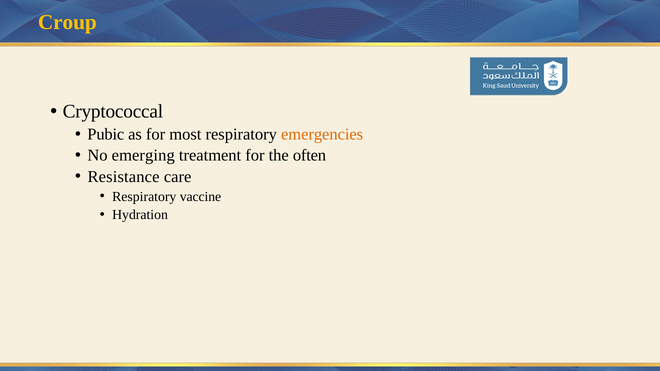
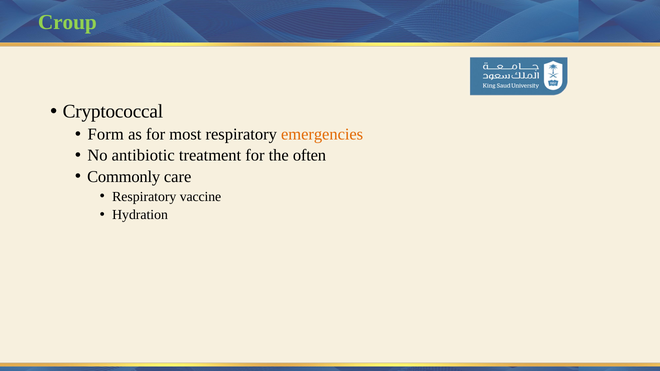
Croup colour: yellow -> light green
Pubic: Pubic -> Form
emerging: emerging -> antibiotic
Resistance: Resistance -> Commonly
